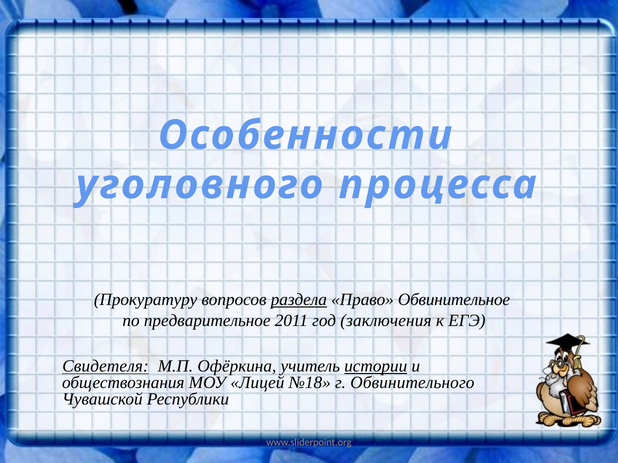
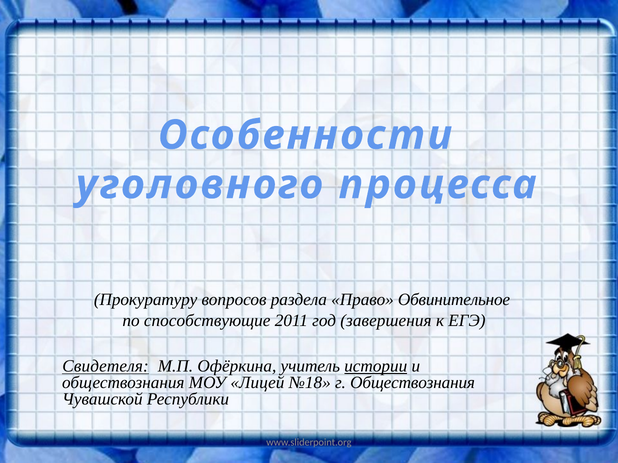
раздела underline: present -> none
предварительное: предварительное -> способствующие
заключения: заключения -> завершения
г Обвинительного: Обвинительного -> Обществознания
